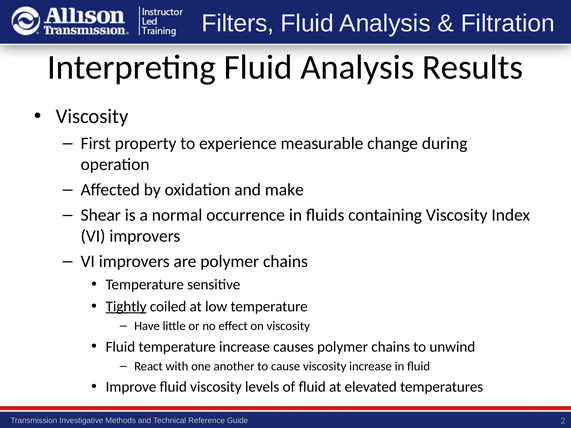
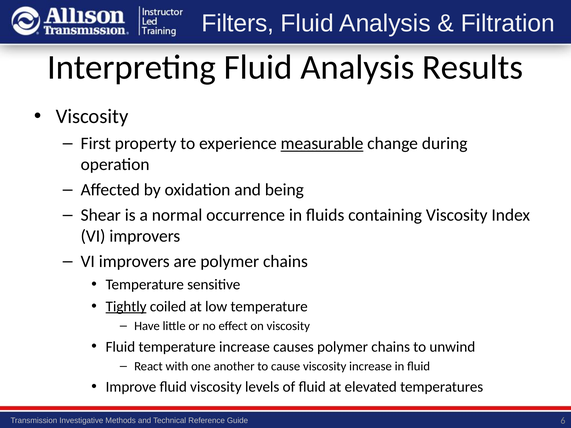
measurable underline: none -> present
make: make -> being
2: 2 -> 6
